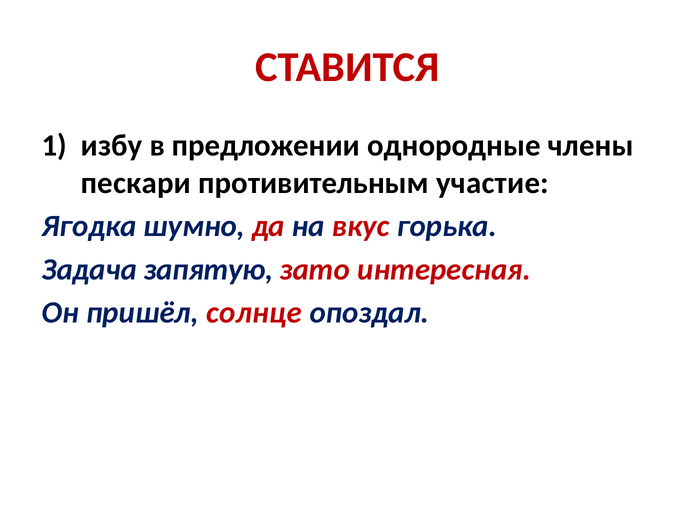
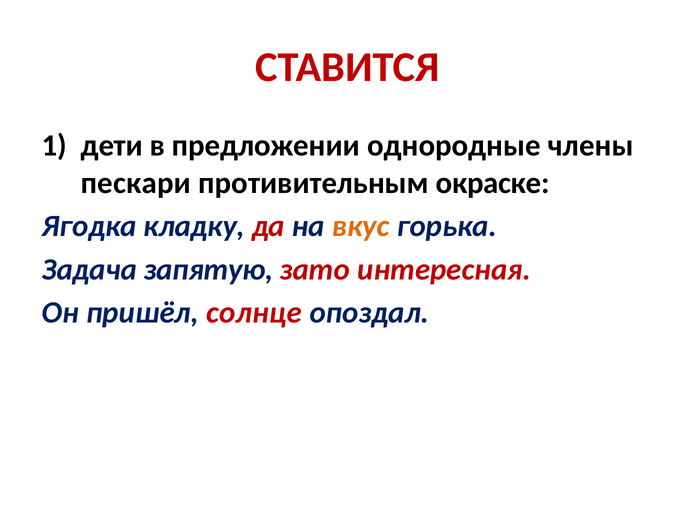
избу: избу -> дети
участие: участие -> окраске
шумно: шумно -> кладку
вкус colour: red -> orange
